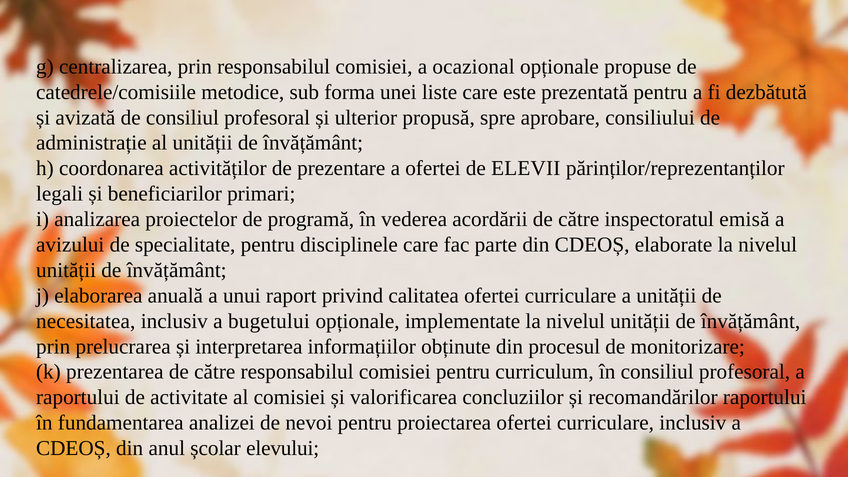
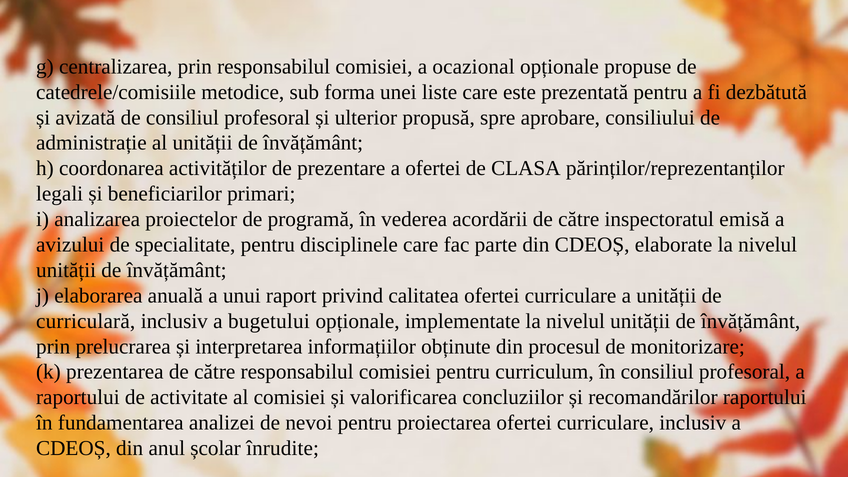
ELEVII: ELEVII -> CLASA
necesitatea: necesitatea -> curriculară
elevului: elevului -> înrudite
